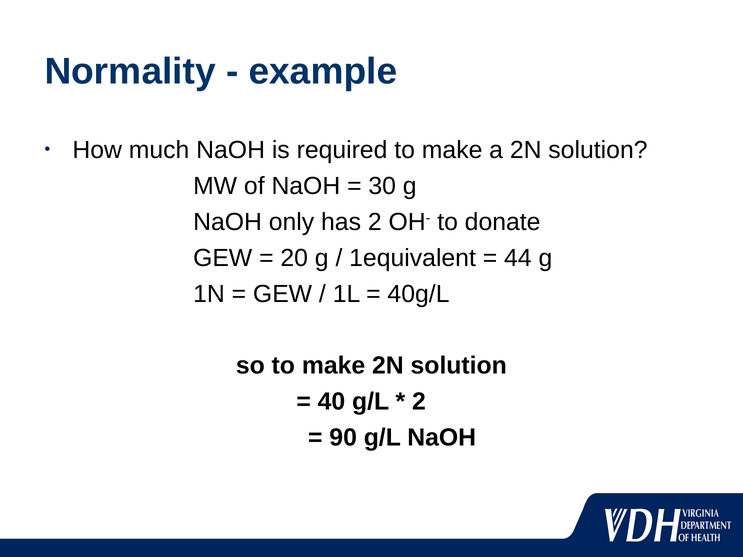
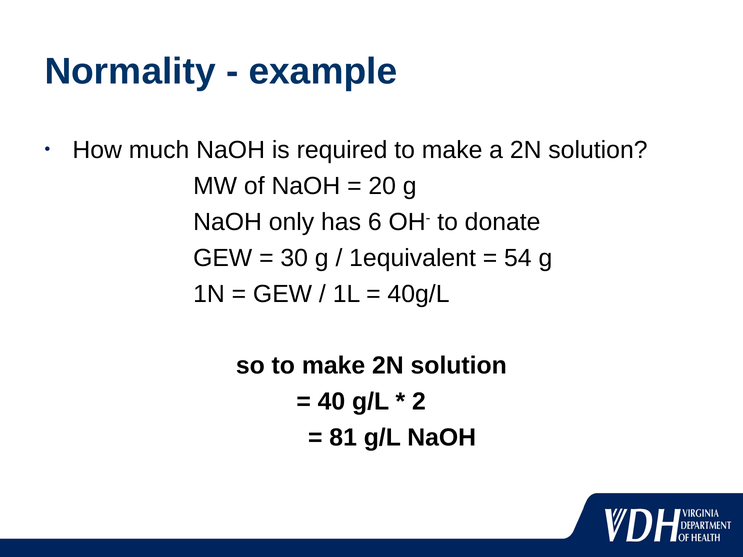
30: 30 -> 20
has 2: 2 -> 6
20: 20 -> 30
44: 44 -> 54
90: 90 -> 81
